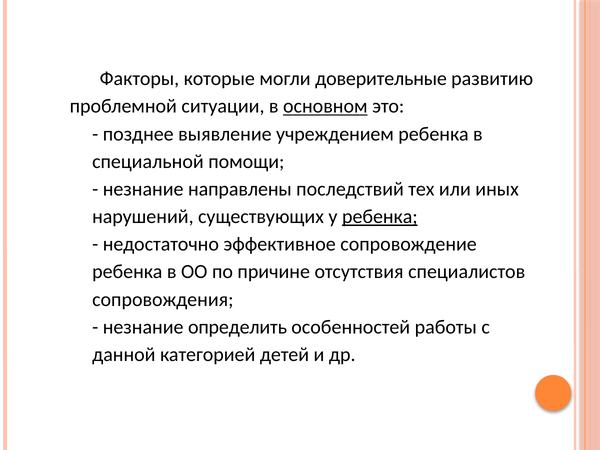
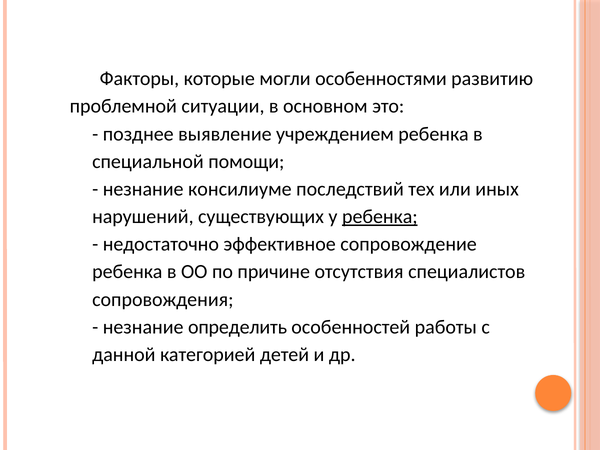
доверительные: доверительные -> особенностями
основном underline: present -> none
направлены: направлены -> консилиуме
